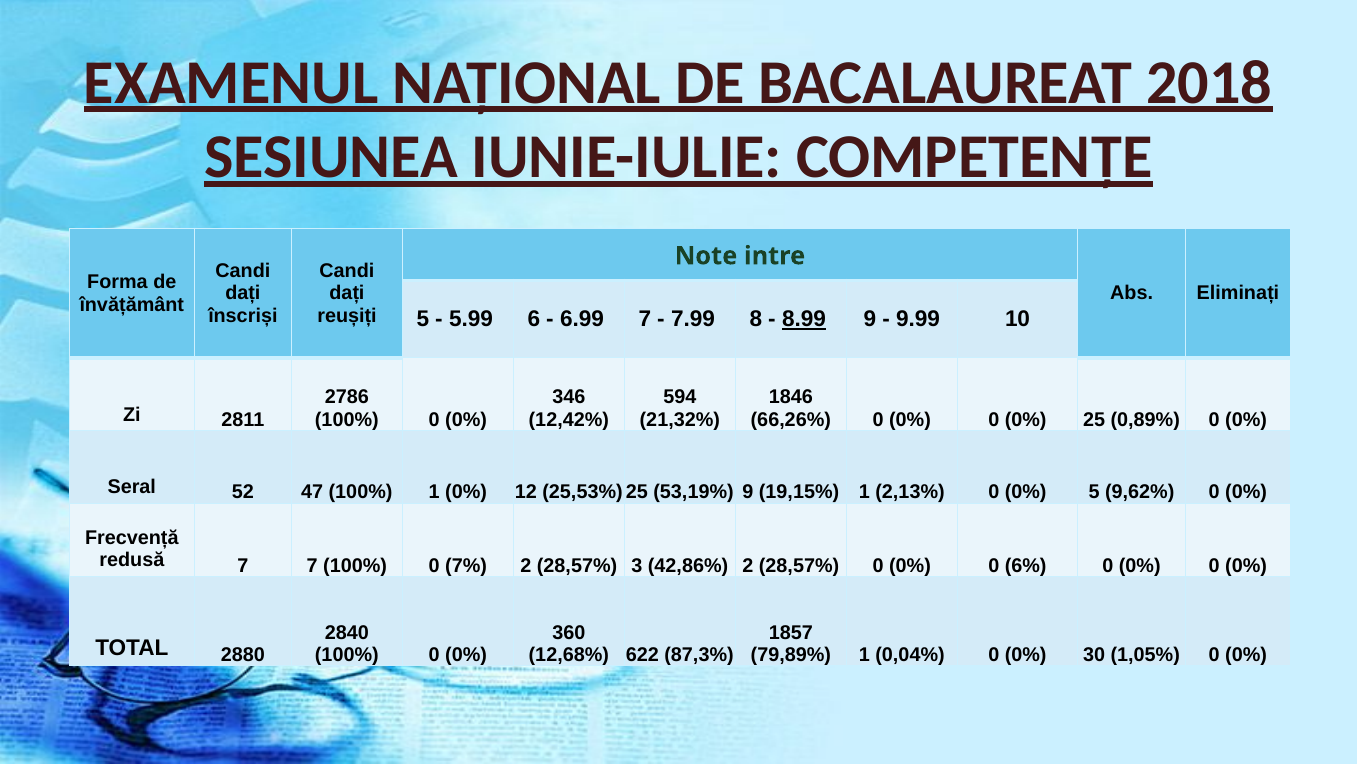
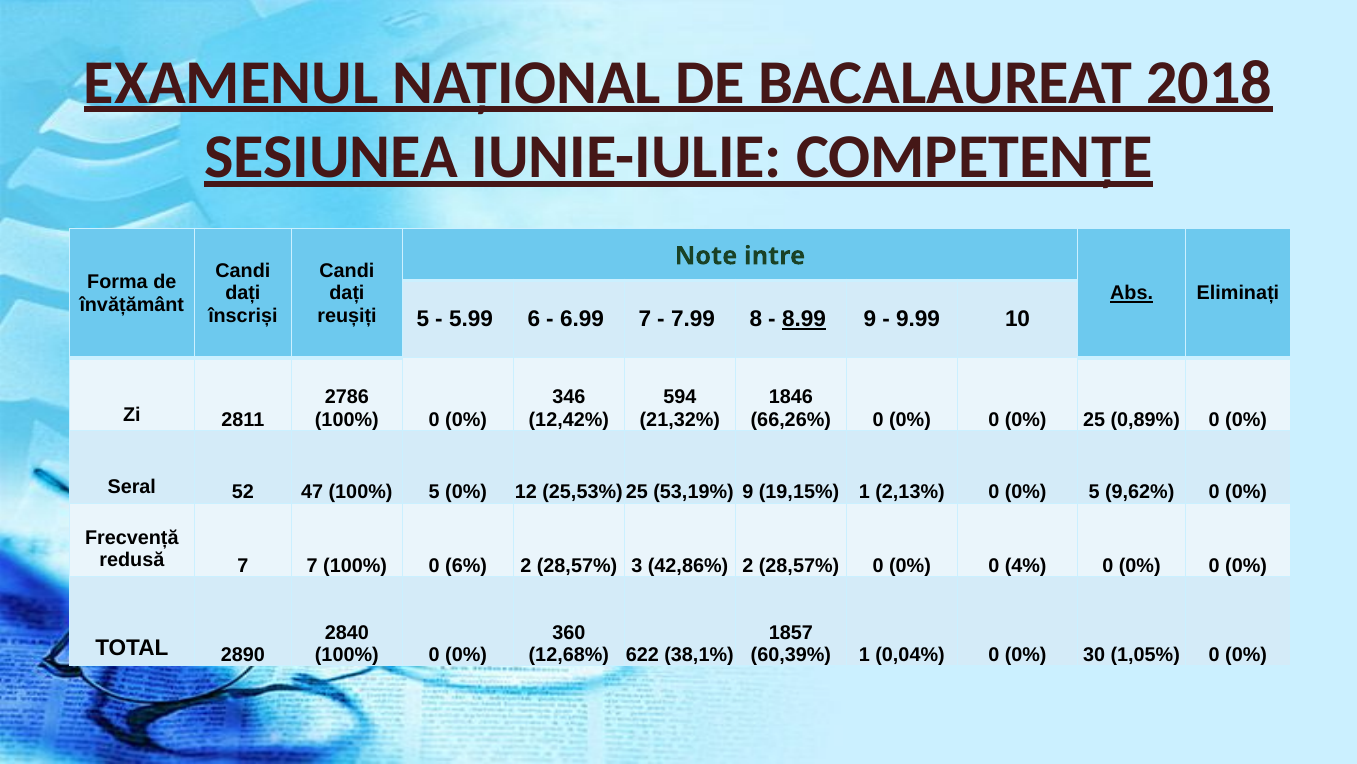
Abs underline: none -> present
100% 1: 1 -> 5
7%: 7% -> 6%
6%: 6% -> 4%
2880: 2880 -> 2890
87,3%: 87,3% -> 38,1%
79,89%: 79,89% -> 60,39%
